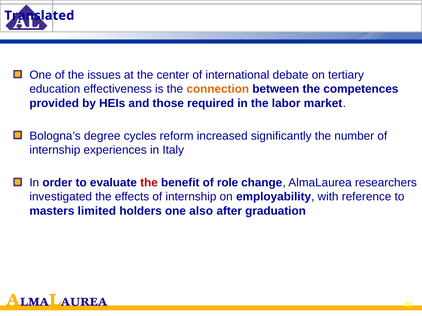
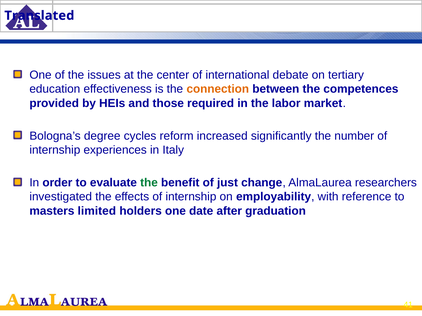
the at (149, 183) colour: red -> green
role: role -> just
also: also -> date
